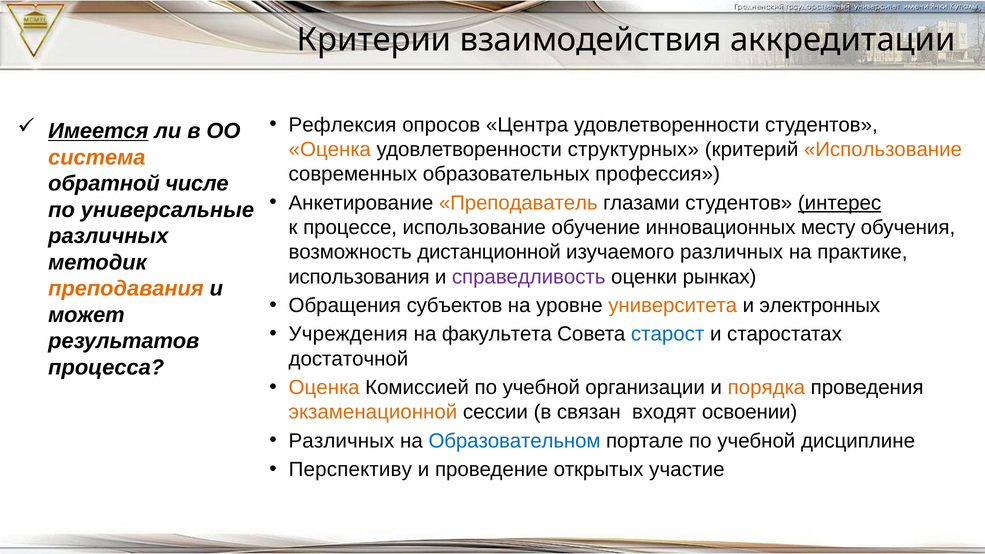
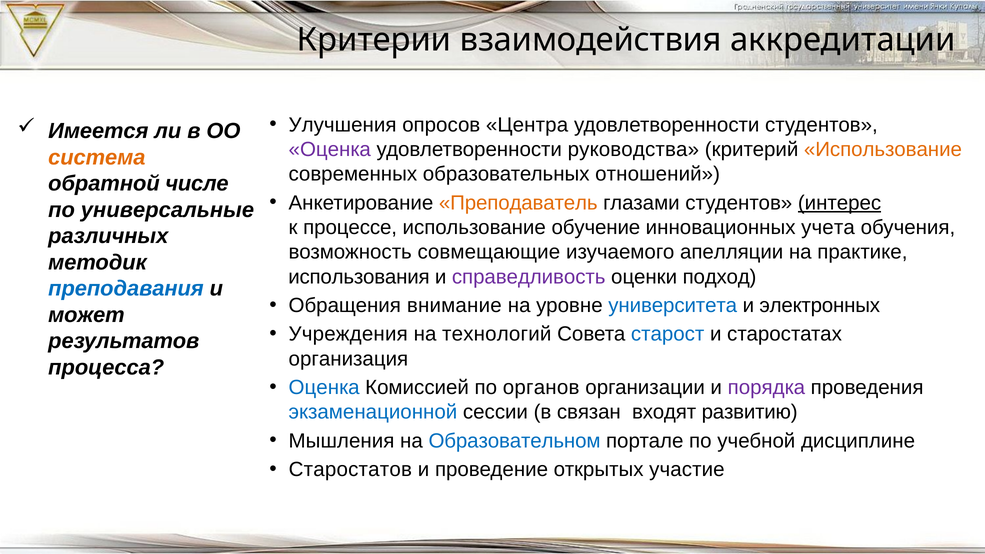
Рефлексия: Рефлексия -> Улучшения
Имеется underline: present -> none
Оценка at (330, 150) colour: orange -> purple
структурных: структурных -> руководства
профессия: профессия -> отношений
месту: месту -> учета
дистанционной: дистанционной -> совмещающие
изучаемого различных: различных -> апелляции
рынках: рынках -> подход
преподавания colour: orange -> blue
субъектов: субъектов -> внимание
университета colour: orange -> blue
факультета: факультета -> технологий
достаточной: достаточной -> организация
Оценка at (324, 388) colour: orange -> blue
Комиссией по учебной: учебной -> органов
порядка colour: orange -> purple
экзаменационной colour: orange -> blue
освоении: освоении -> развитию
Различных at (341, 441): Различных -> Мышления
Перспективу: Перспективу -> Старостатов
